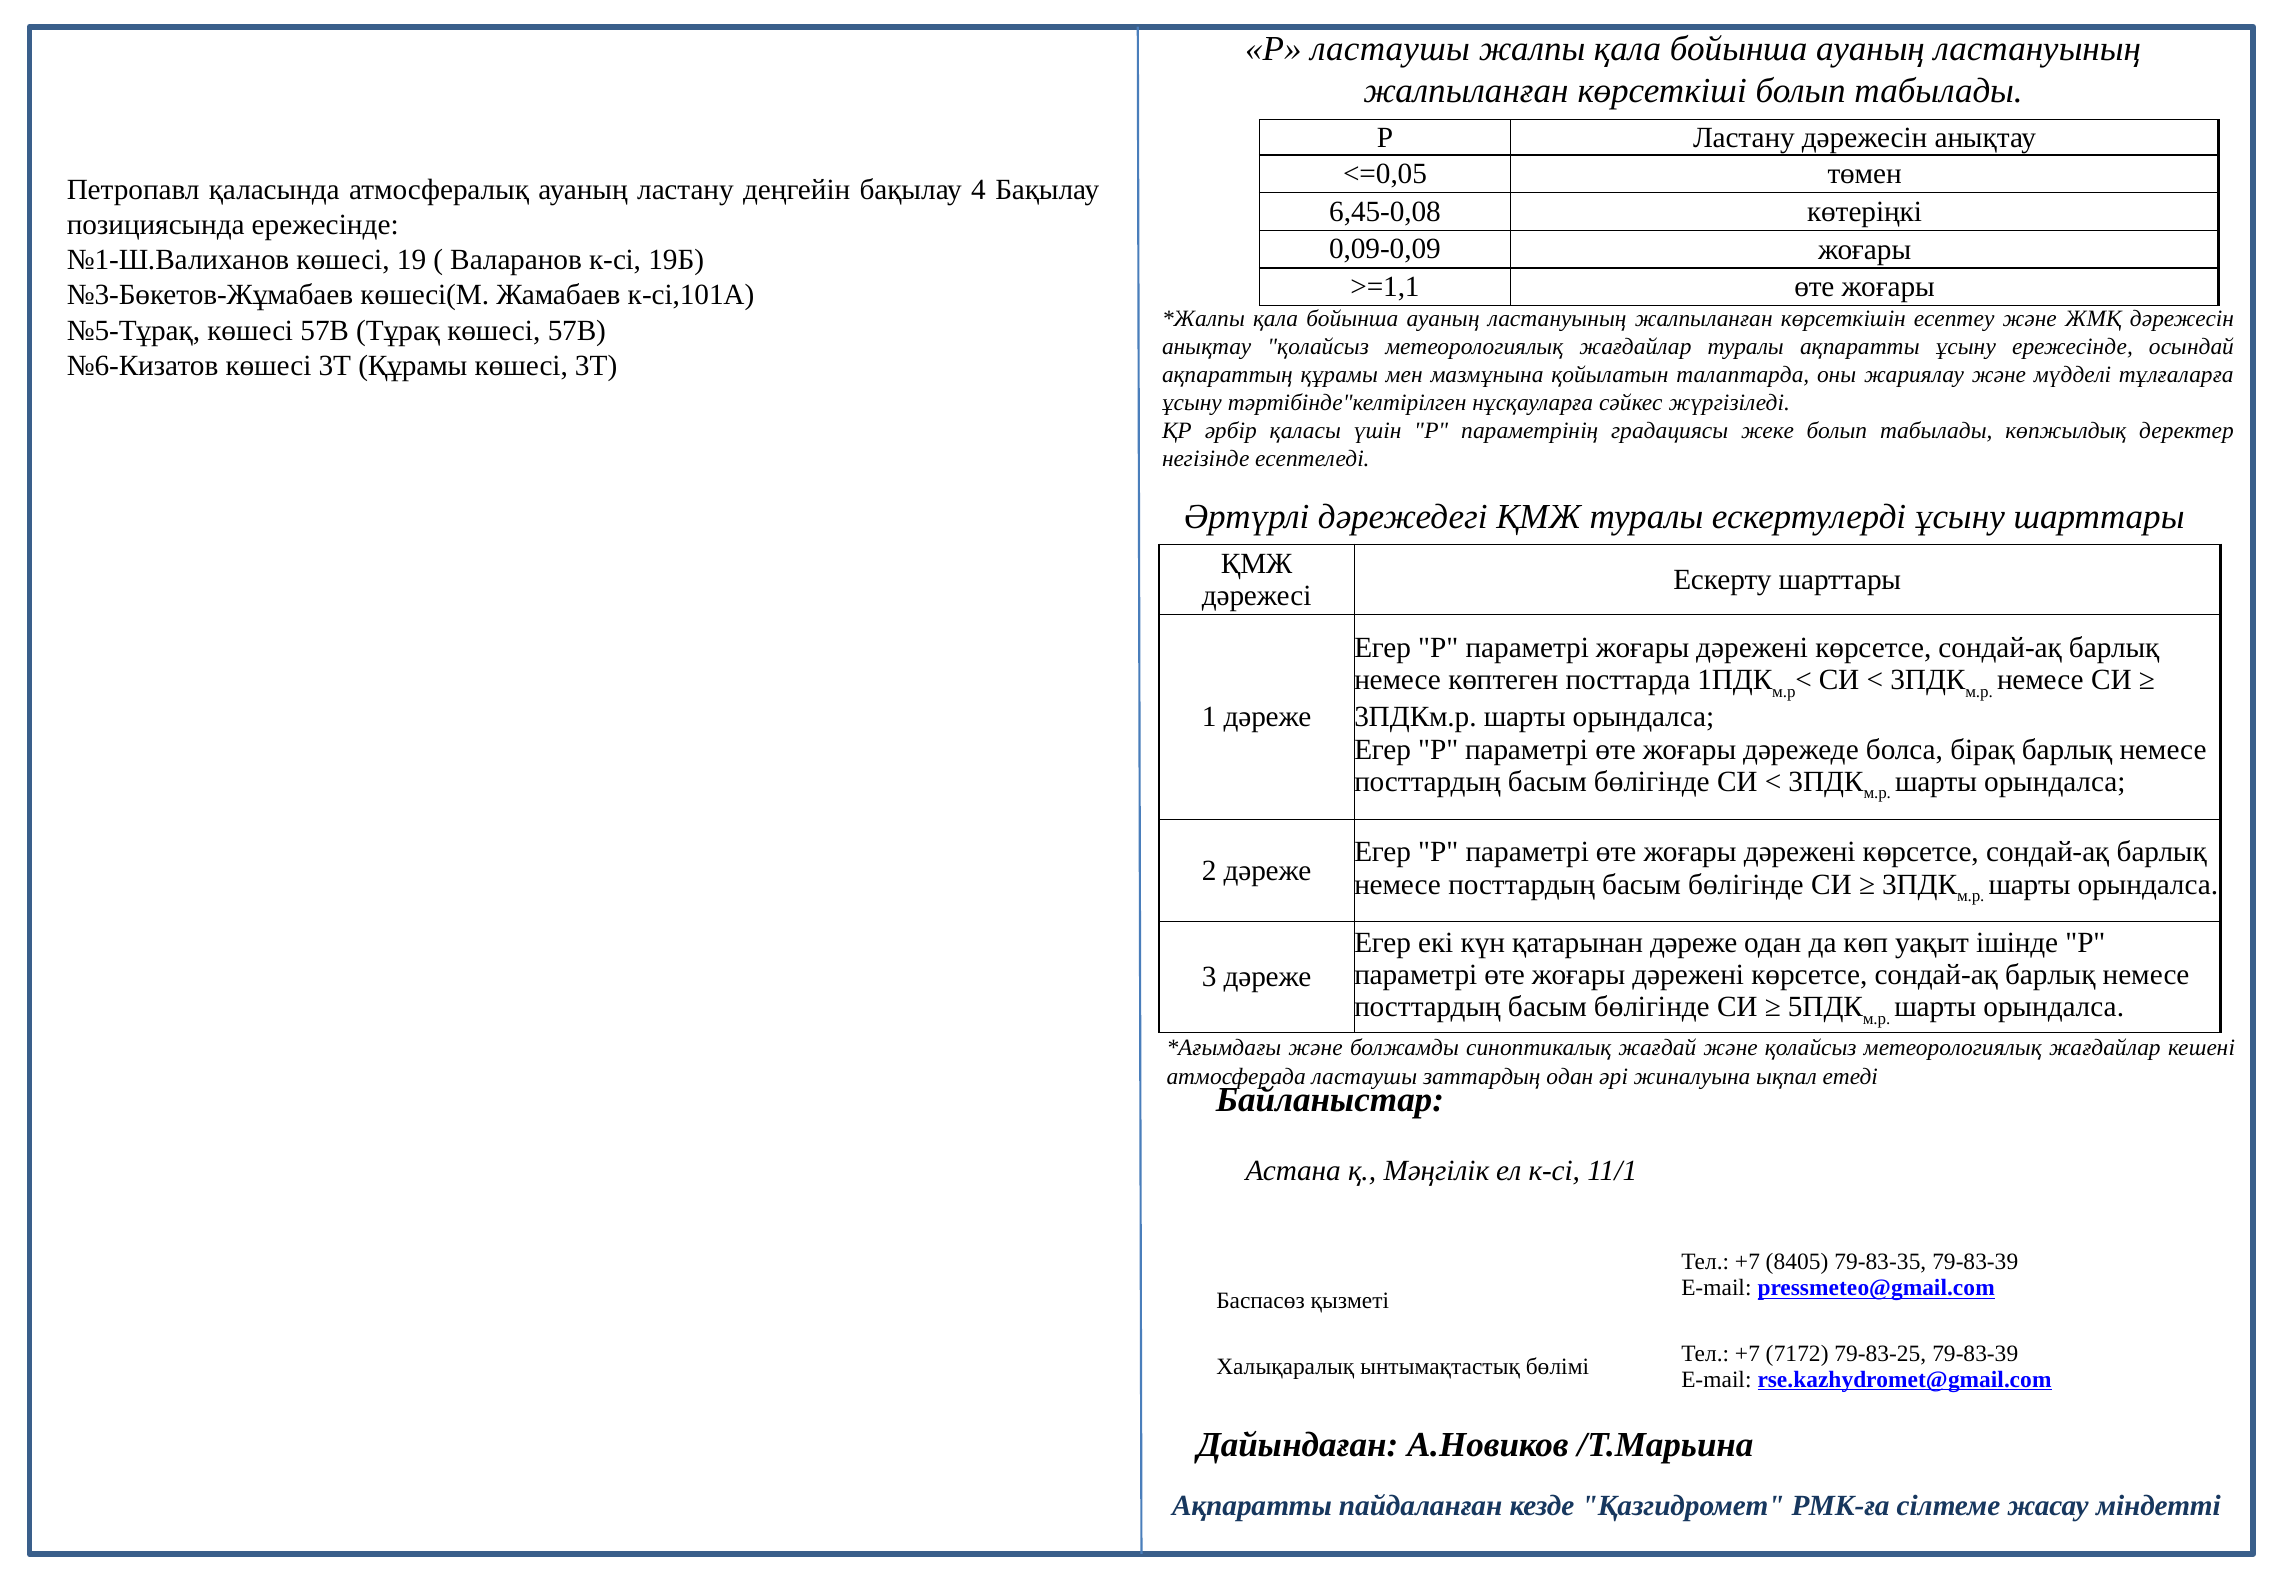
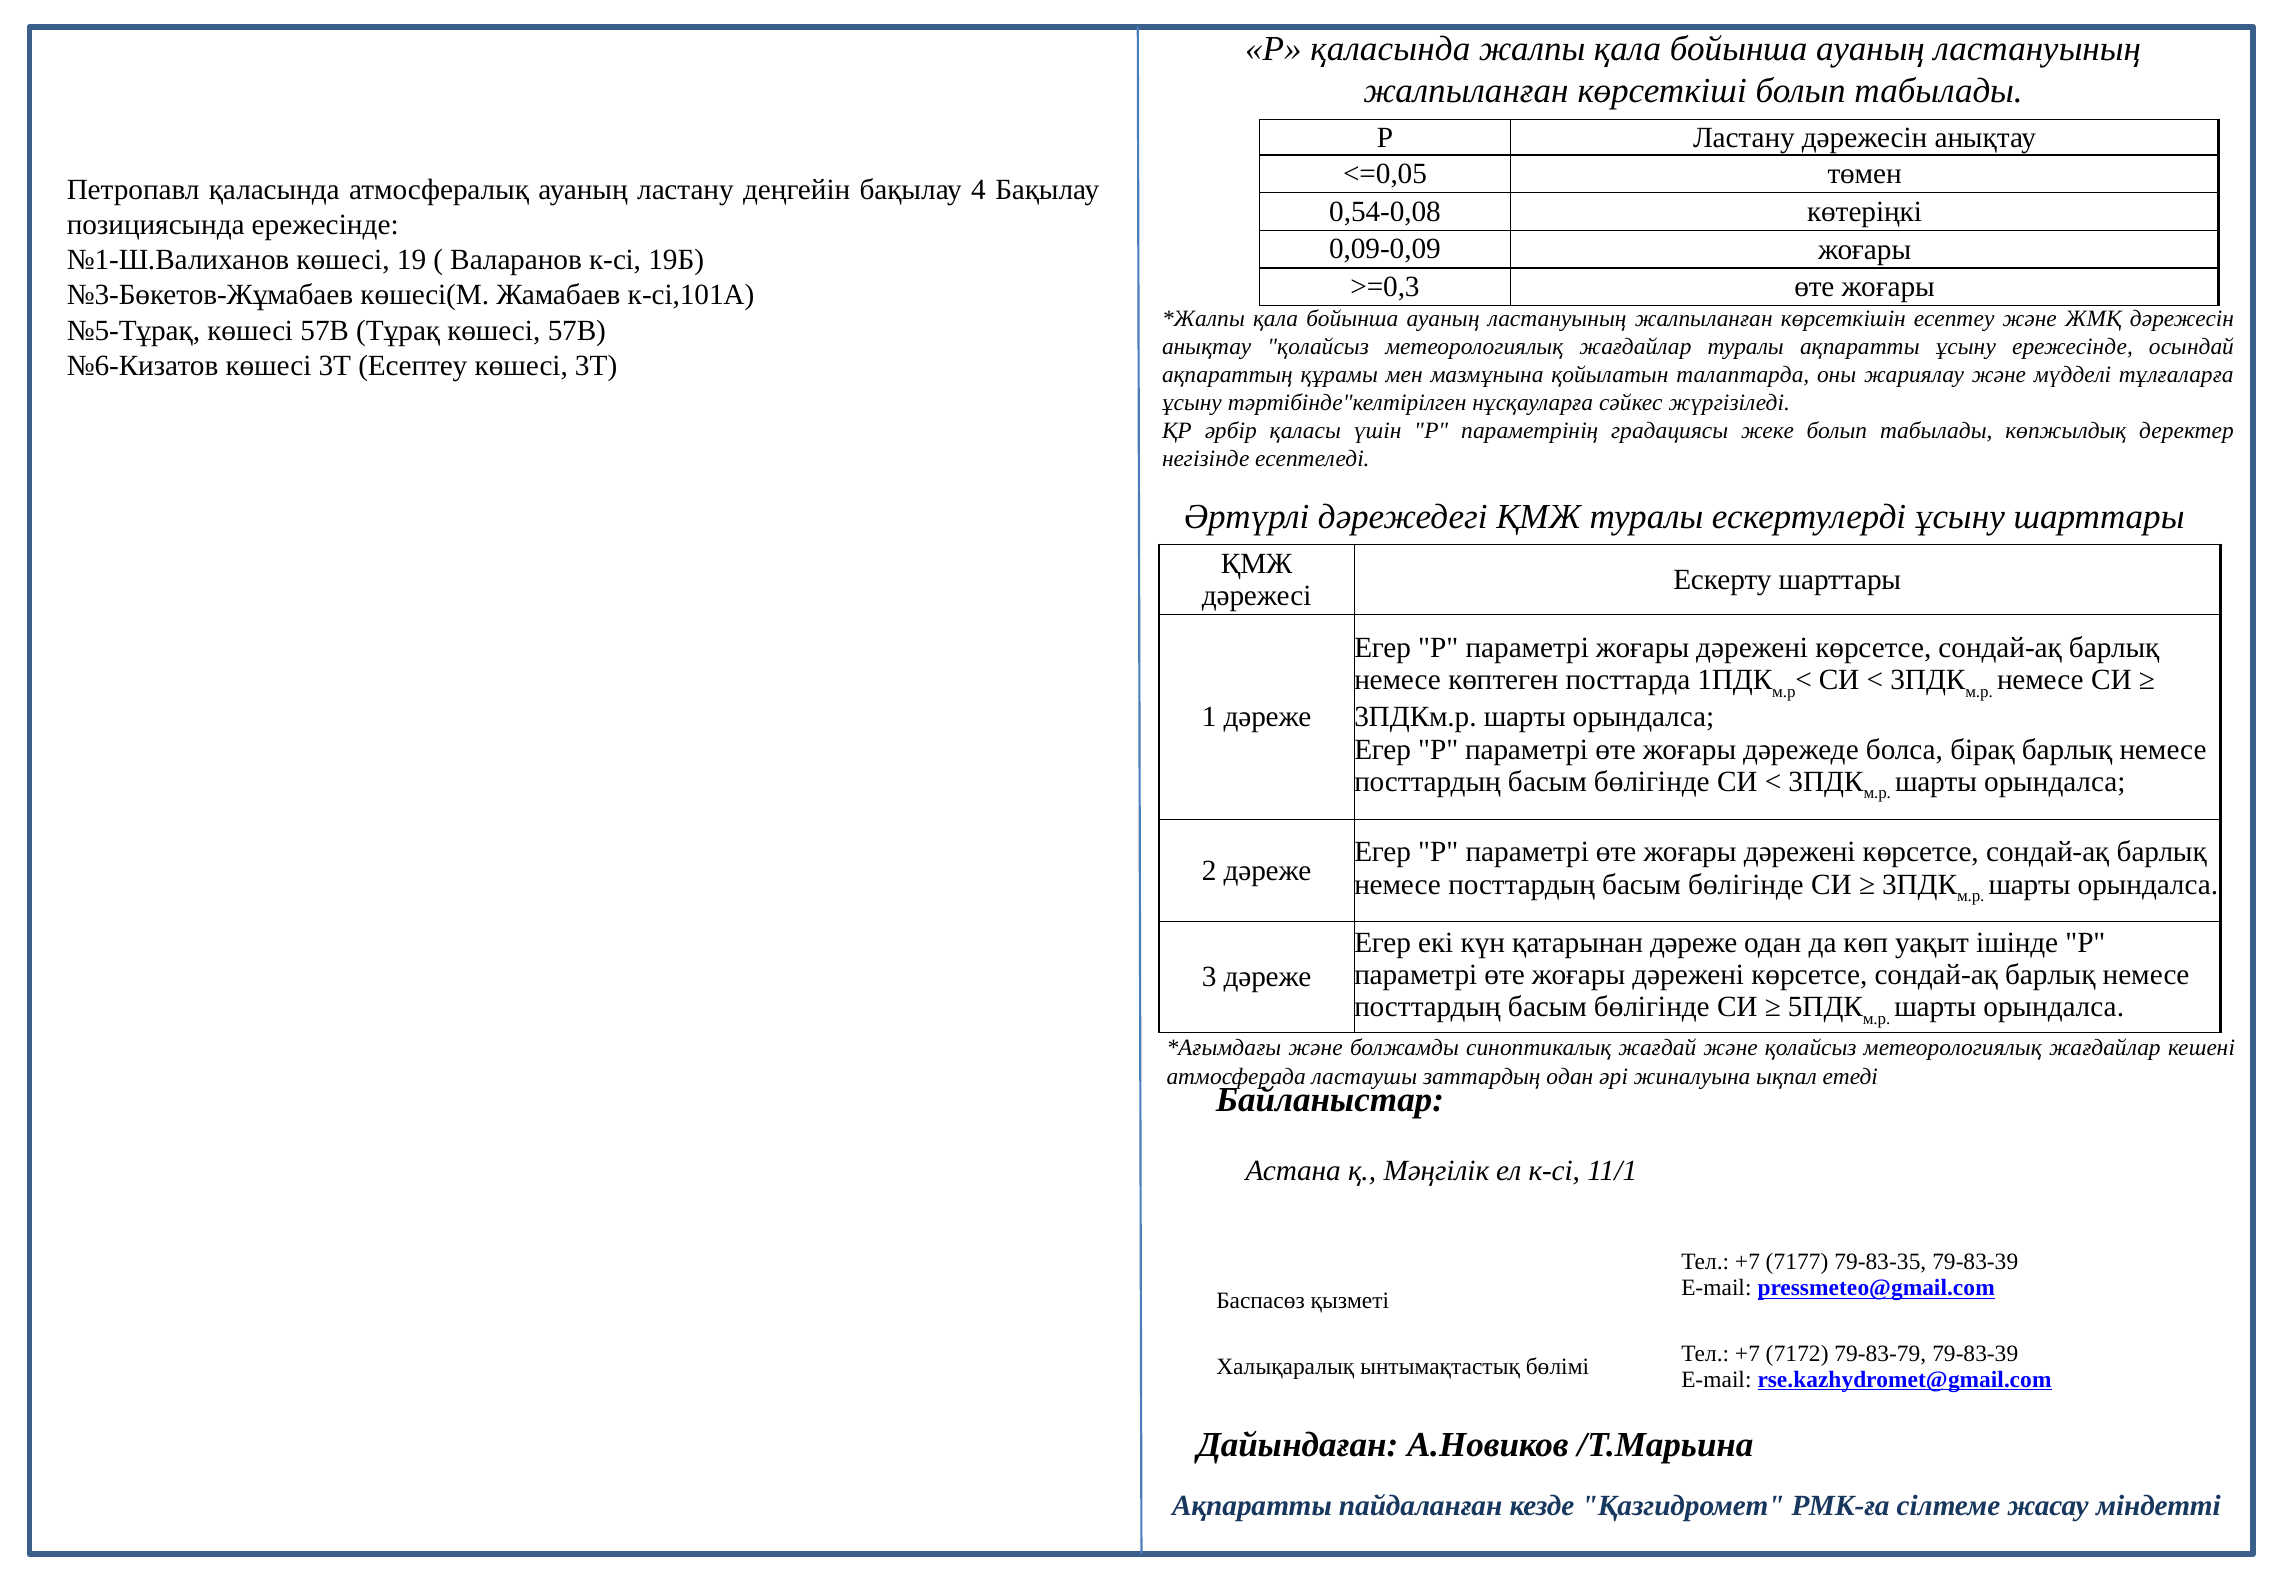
Р ластаушы: ластаушы -> қаласында
6,45-0,08: 6,45-0,08 -> 0,54-0,08
>=1,1: >=1,1 -> >=0,3
3Т Құрамы: Құрамы -> Есептеу
8405: 8405 -> 7177
79-83-25: 79-83-25 -> 79-83-79
